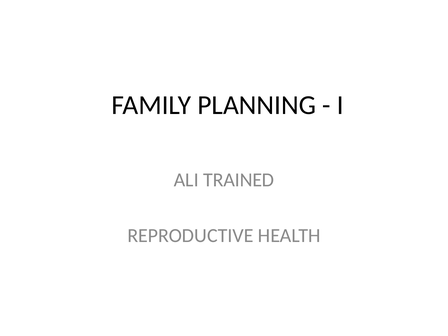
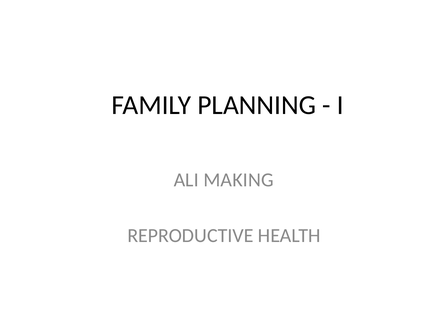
TRAINED: TRAINED -> MAKING
